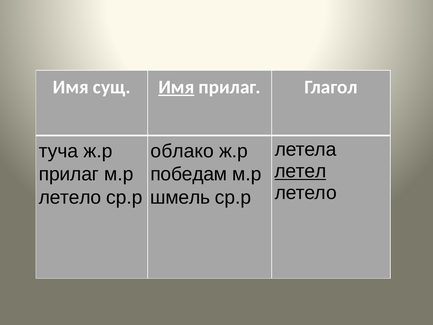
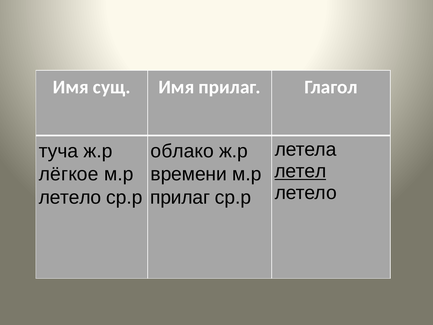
Имя at (176, 87) underline: present -> none
прилаг at (69, 174): прилаг -> лёгкое
победам: победам -> времени
шмель at (180, 197): шмель -> прилаг
